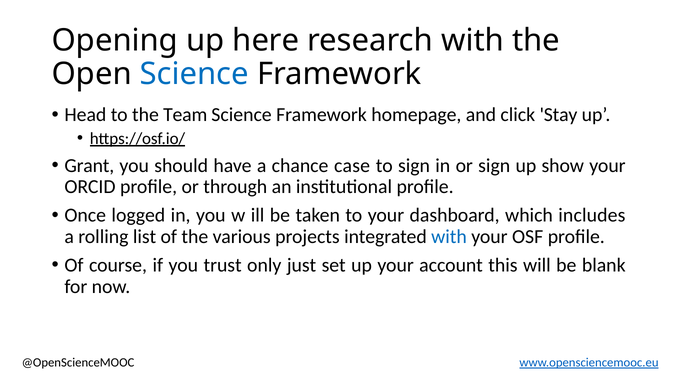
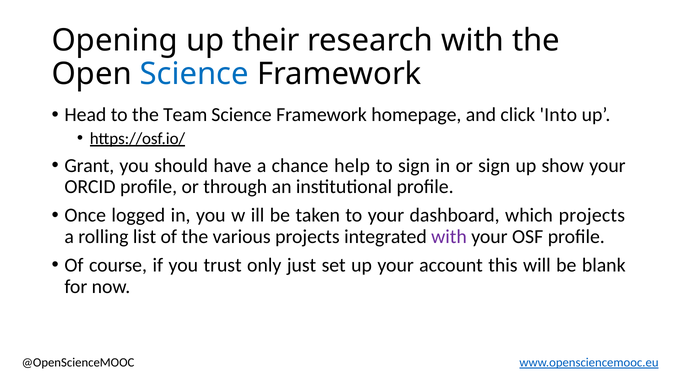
here: here -> their
Stay: Stay -> Into
case: case -> help
which includes: includes -> projects
with at (449, 236) colour: blue -> purple
